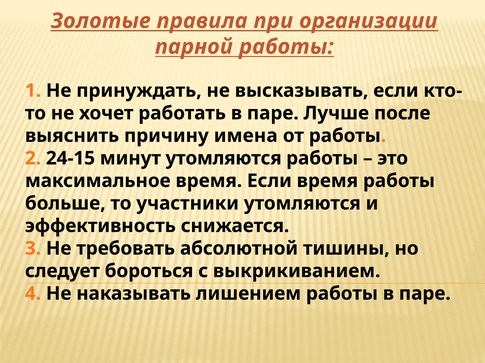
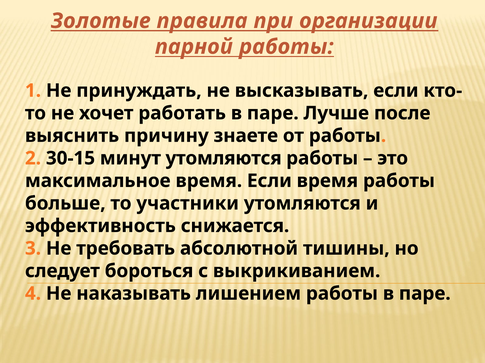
имена: имена -> знаете
24-15: 24-15 -> 30-15
